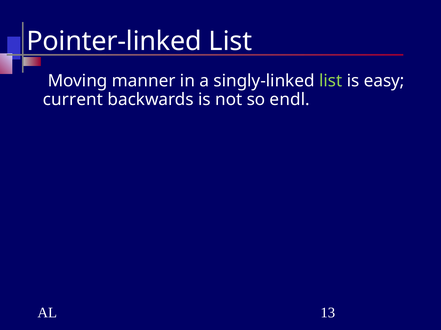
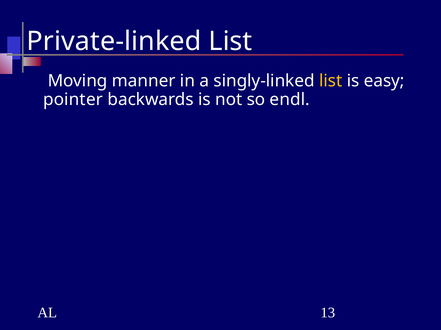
Pointer-linked: Pointer-linked -> Private-linked
list at (331, 81) colour: light green -> yellow
current: current -> pointer
